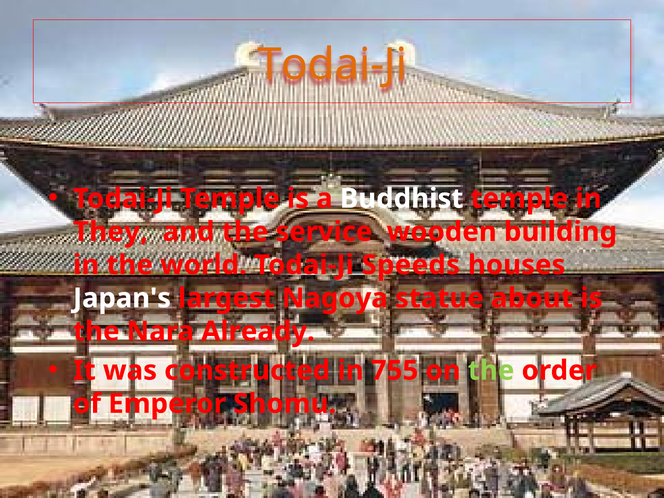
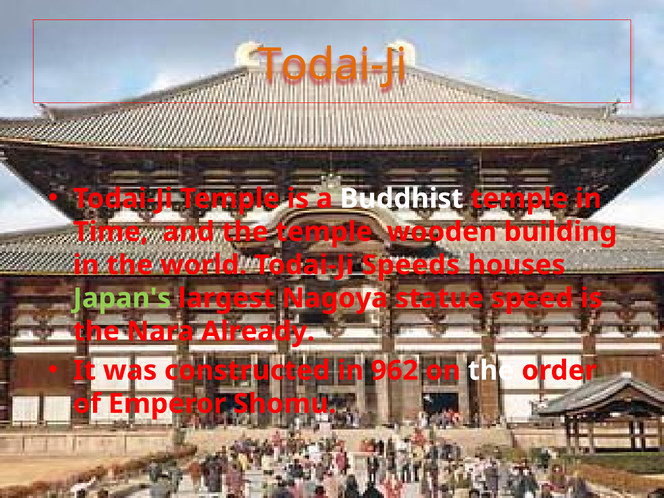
They: They -> Time
the service: service -> temple
Japan's colour: white -> light green
about: about -> speed
755: 755 -> 962
the at (491, 371) colour: light green -> white
